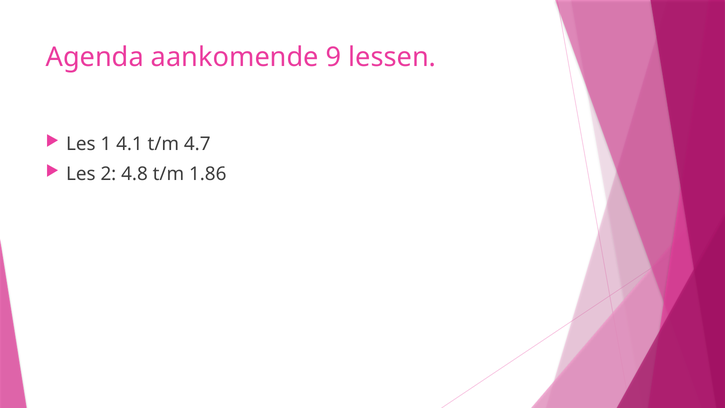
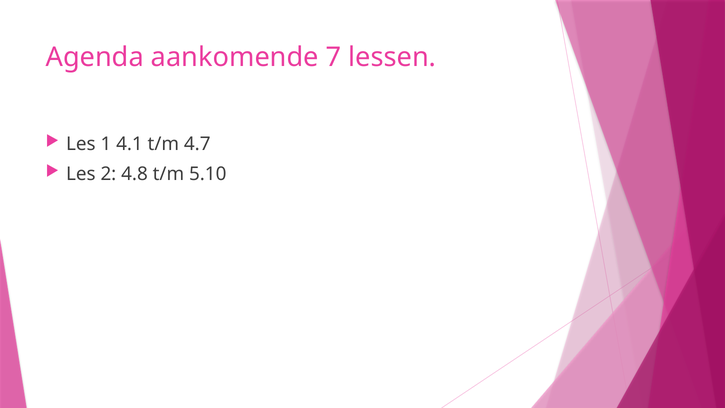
9: 9 -> 7
1.86: 1.86 -> 5.10
